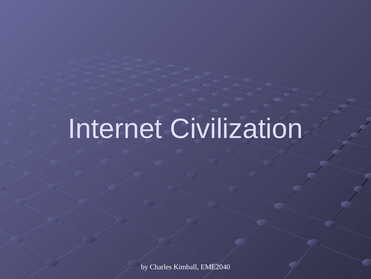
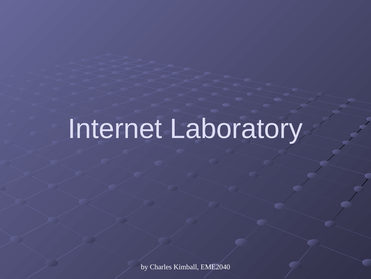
Civilization: Civilization -> Laboratory
